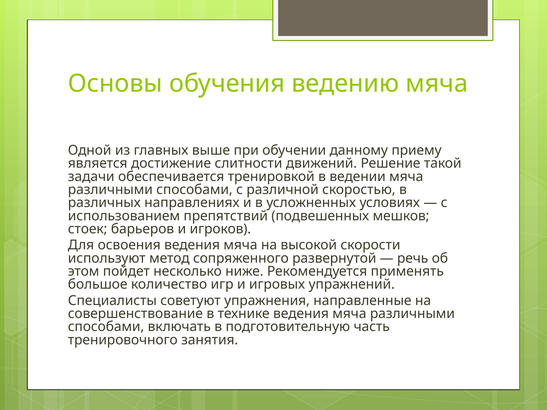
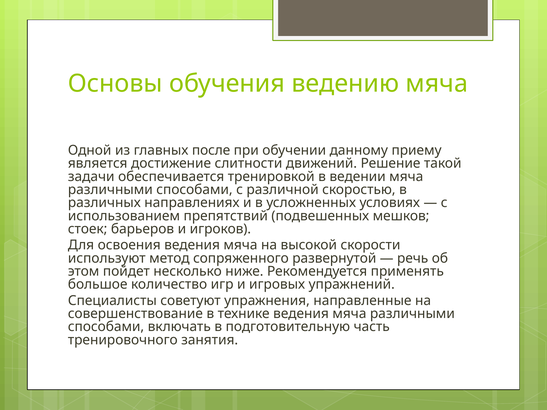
выше: выше -> после
